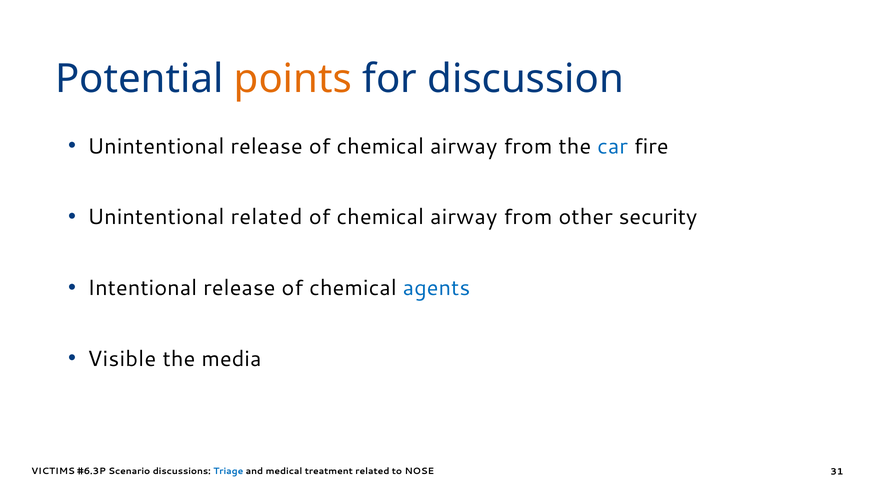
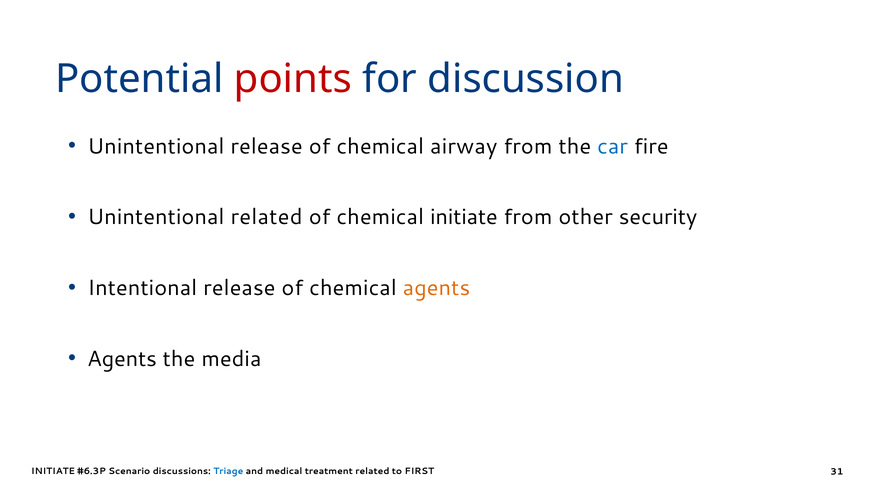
points colour: orange -> red
airway at (464, 217): airway -> initiate
agents at (437, 288) colour: blue -> orange
Visible at (122, 359): Visible -> Agents
VICTIMS at (53, 472): VICTIMS -> INITIATE
NOSE: NOSE -> FIRST
